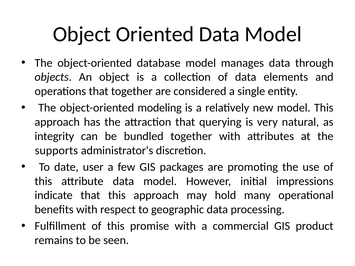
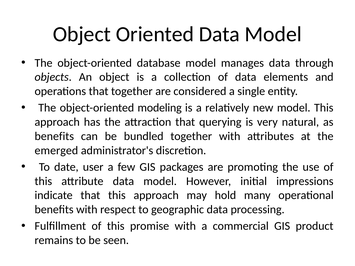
integrity at (54, 136): integrity -> benefits
supports: supports -> emerged
